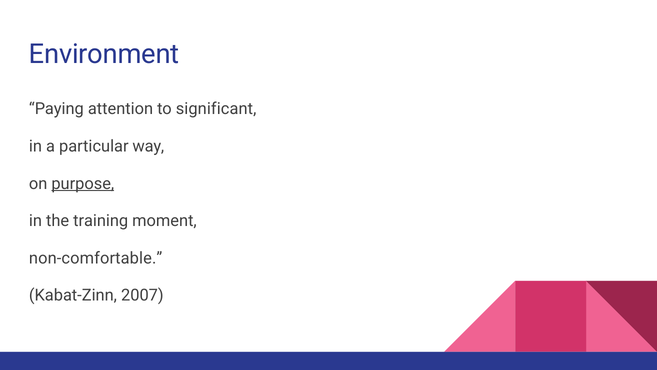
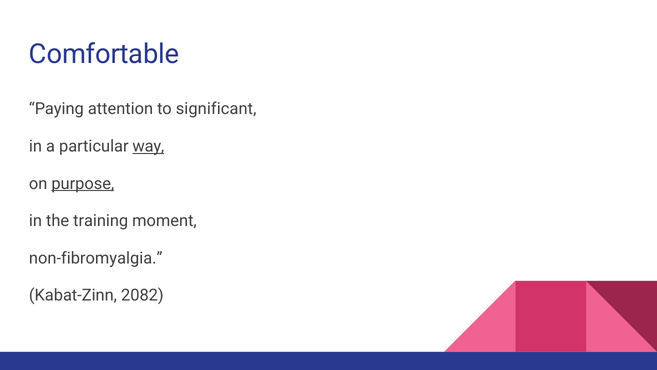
Environment: Environment -> Comfortable
way underline: none -> present
non-comfortable: non-comfortable -> non-fibromyalgia
2007: 2007 -> 2082
